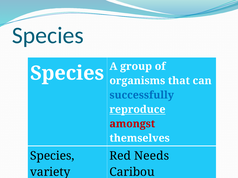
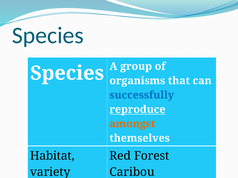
amongst colour: red -> orange
Species at (52, 156): Species -> Habitat
Needs: Needs -> Forest
